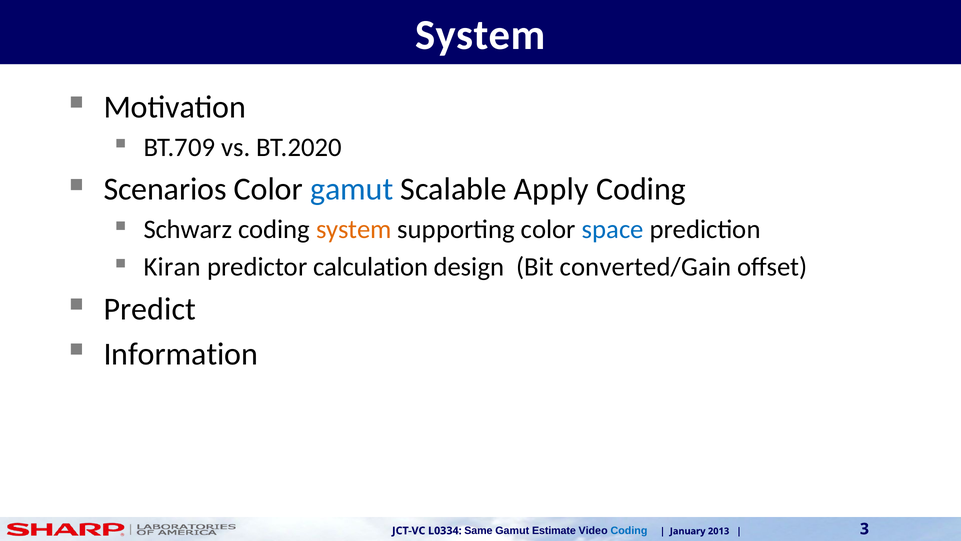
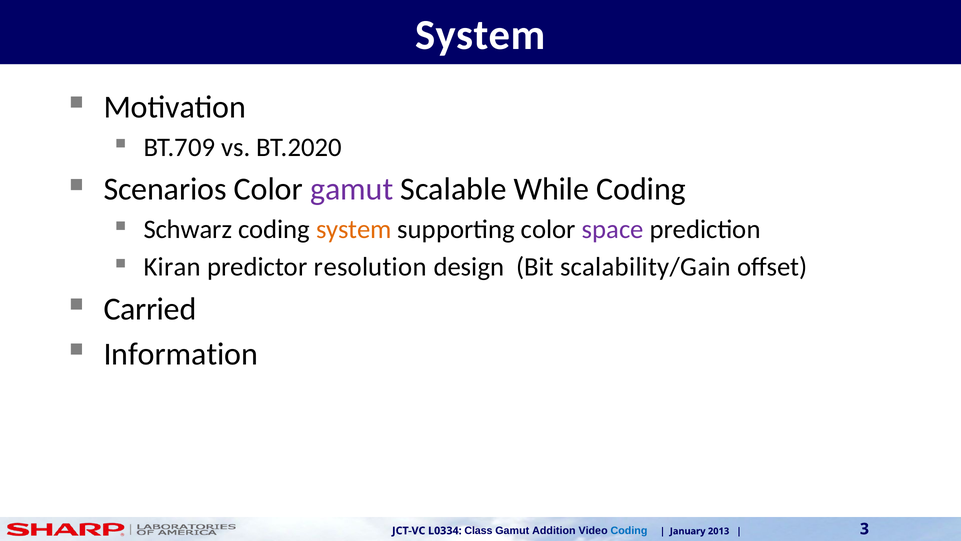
gamut at (352, 189) colour: blue -> purple
Apply: Apply -> While
space colour: blue -> purple
calculation: calculation -> resolution
converted/Gain: converted/Gain -> scalability/Gain
Predict: Predict -> Carried
Same: Same -> Class
Estimate: Estimate -> Addition
